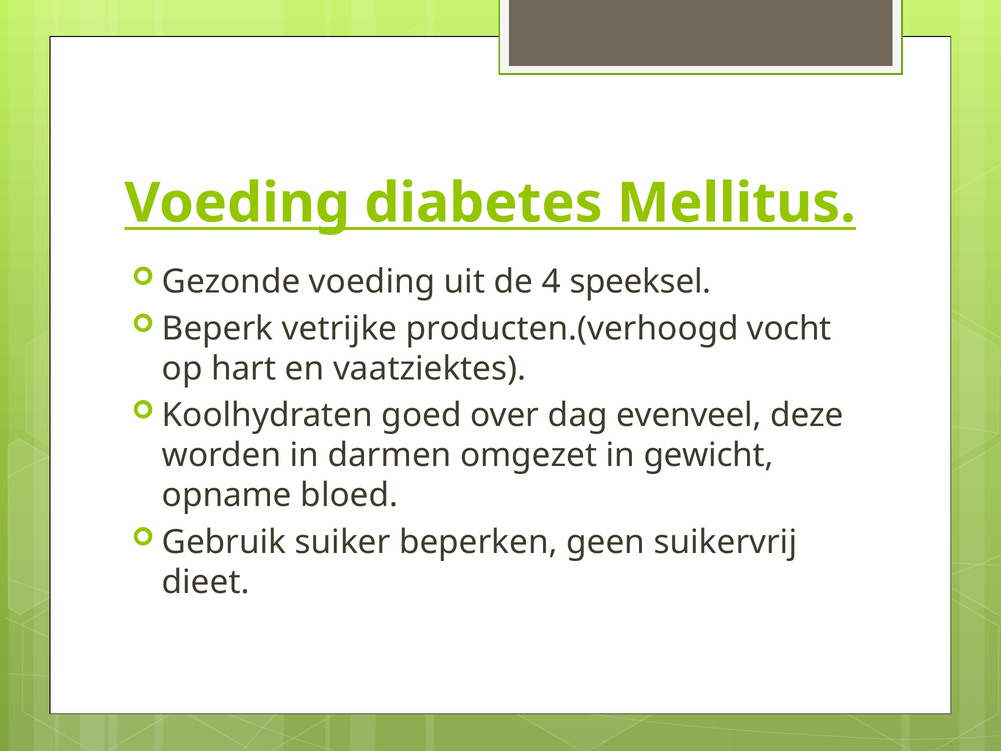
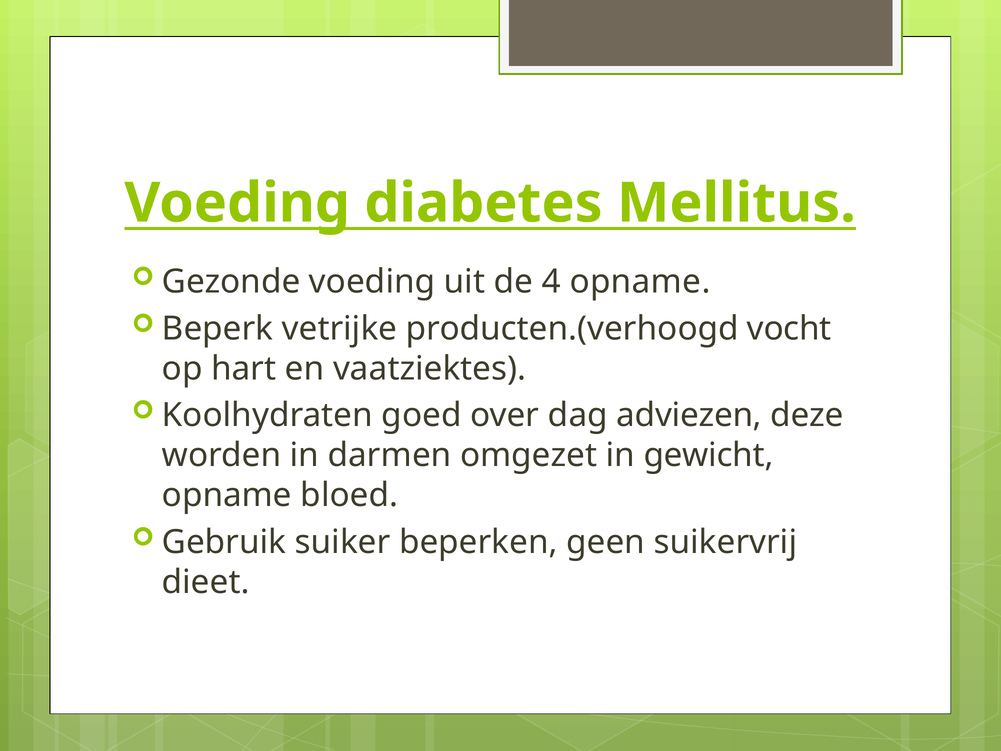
4 speeksel: speeksel -> opname
evenveel: evenveel -> adviezen
